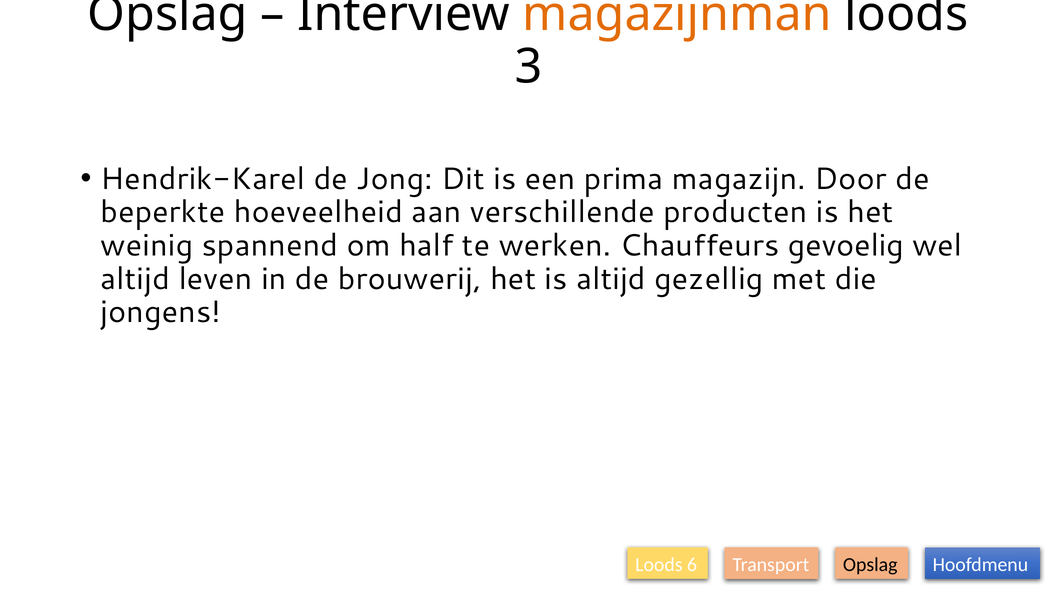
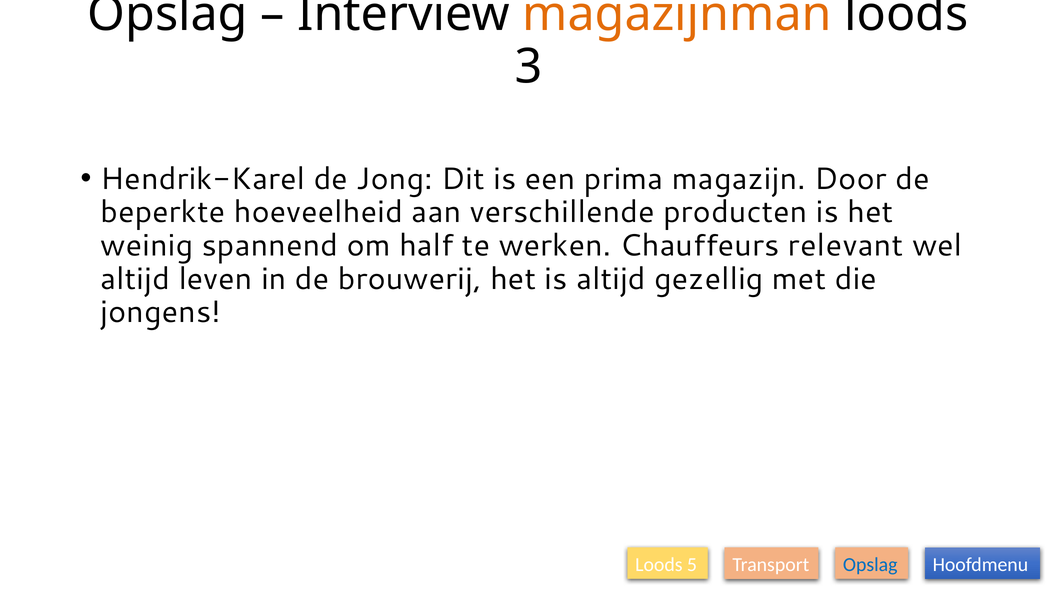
gevoelig: gevoelig -> relevant
6: 6 -> 5
Opslag at (870, 564) colour: black -> blue
